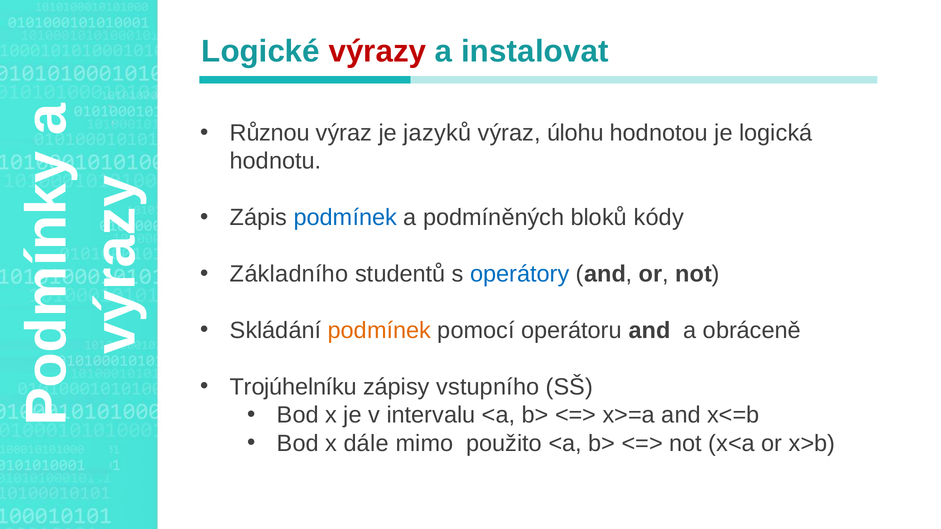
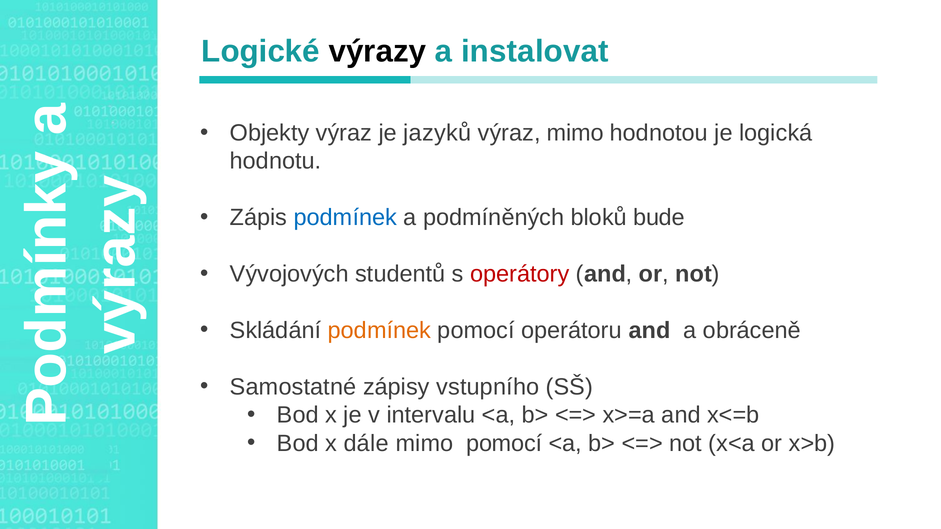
výrazy colour: red -> black
Různou: Různou -> Objekty
výraz úlohu: úlohu -> mimo
kódy: kódy -> bude
Základního: Základního -> Vývojových
operátory colour: blue -> red
Trojúhelníku: Trojúhelníku -> Samostatné
mimo použito: použito -> pomocí
